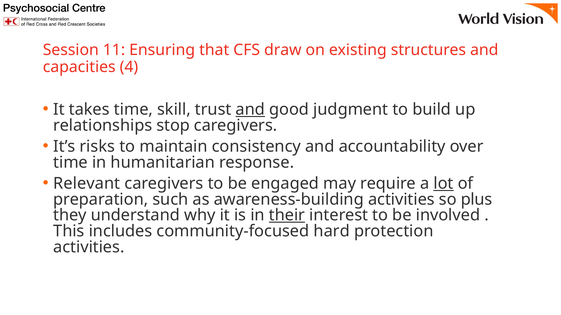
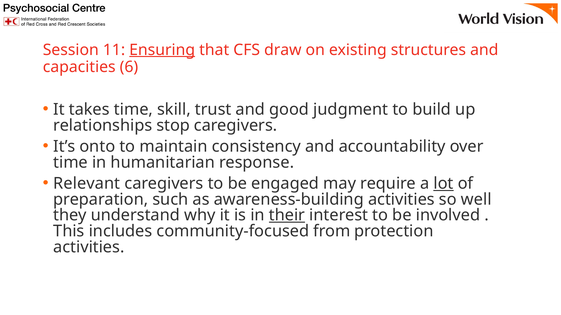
Ensuring underline: none -> present
4: 4 -> 6
and at (250, 110) underline: present -> none
risks: risks -> onto
plus: plus -> well
hard: hard -> from
